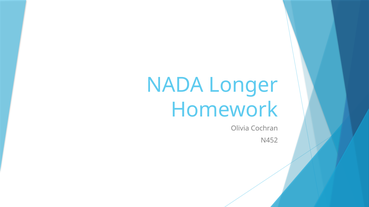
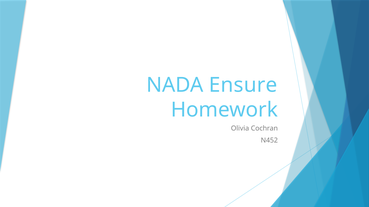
Longer: Longer -> Ensure
